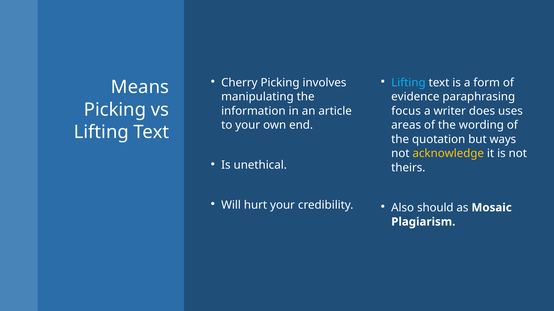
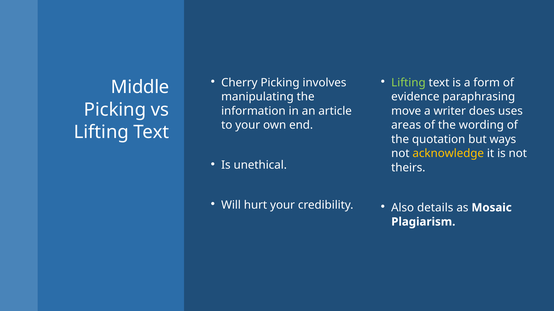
Lifting at (408, 83) colour: light blue -> light green
Means: Means -> Middle
focus: focus -> move
should: should -> details
